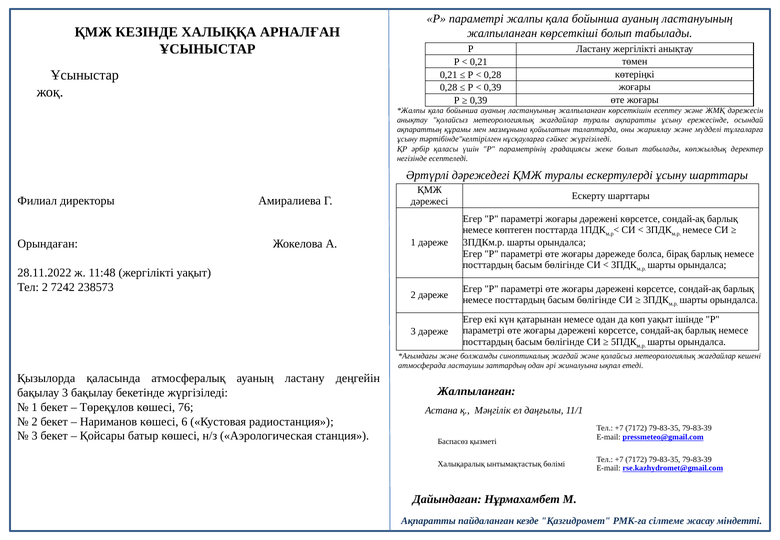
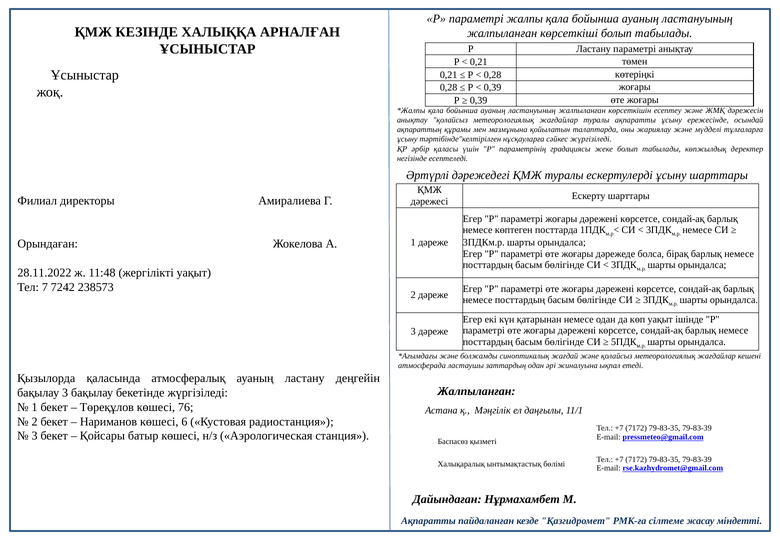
Ластану жергілікті: жергілікті -> параметрі
Тел 2: 2 -> 7
